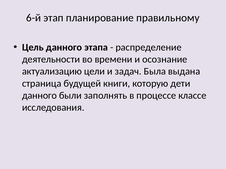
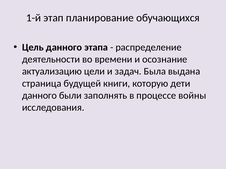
6-й: 6-й -> 1-й
правильному: правильному -> обучающихся
классе: классе -> войны
